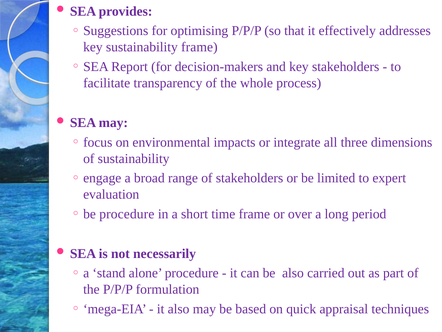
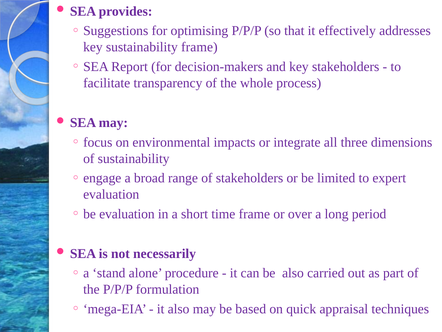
be procedure: procedure -> evaluation
